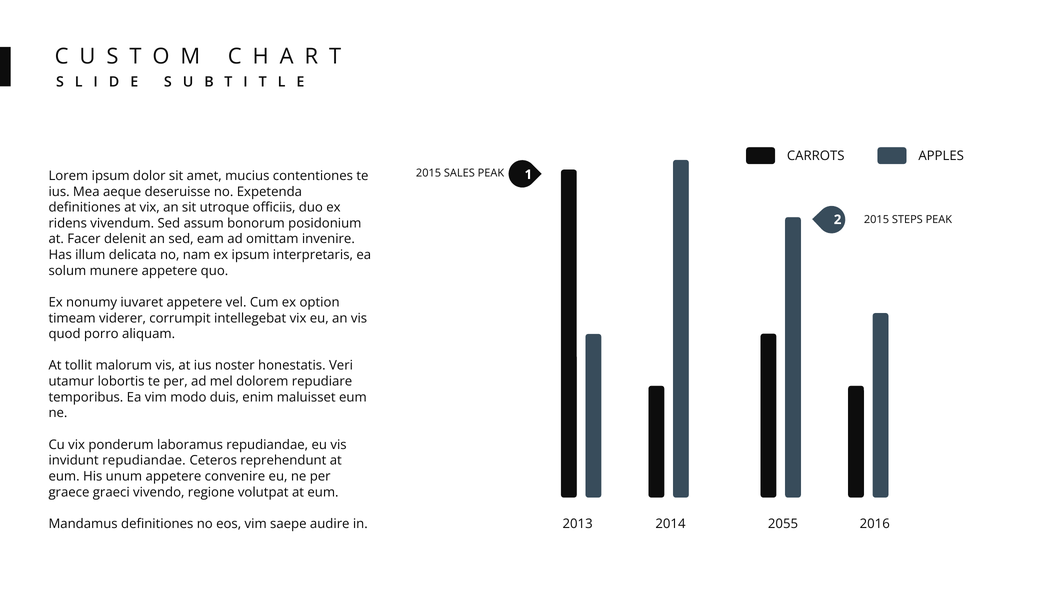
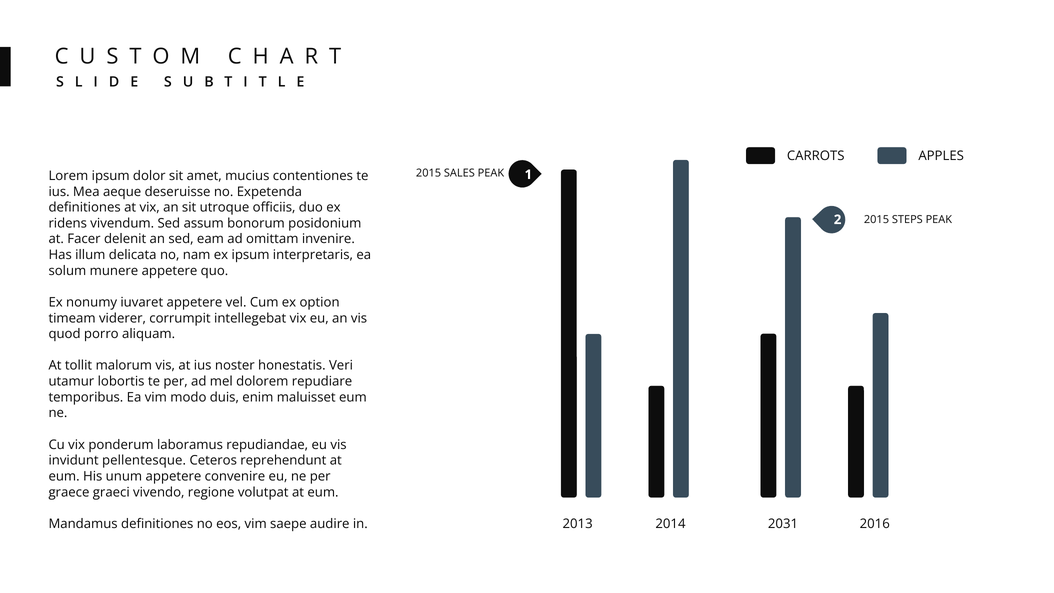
invidunt repudiandae: repudiandae -> pellentesque
2055: 2055 -> 2031
